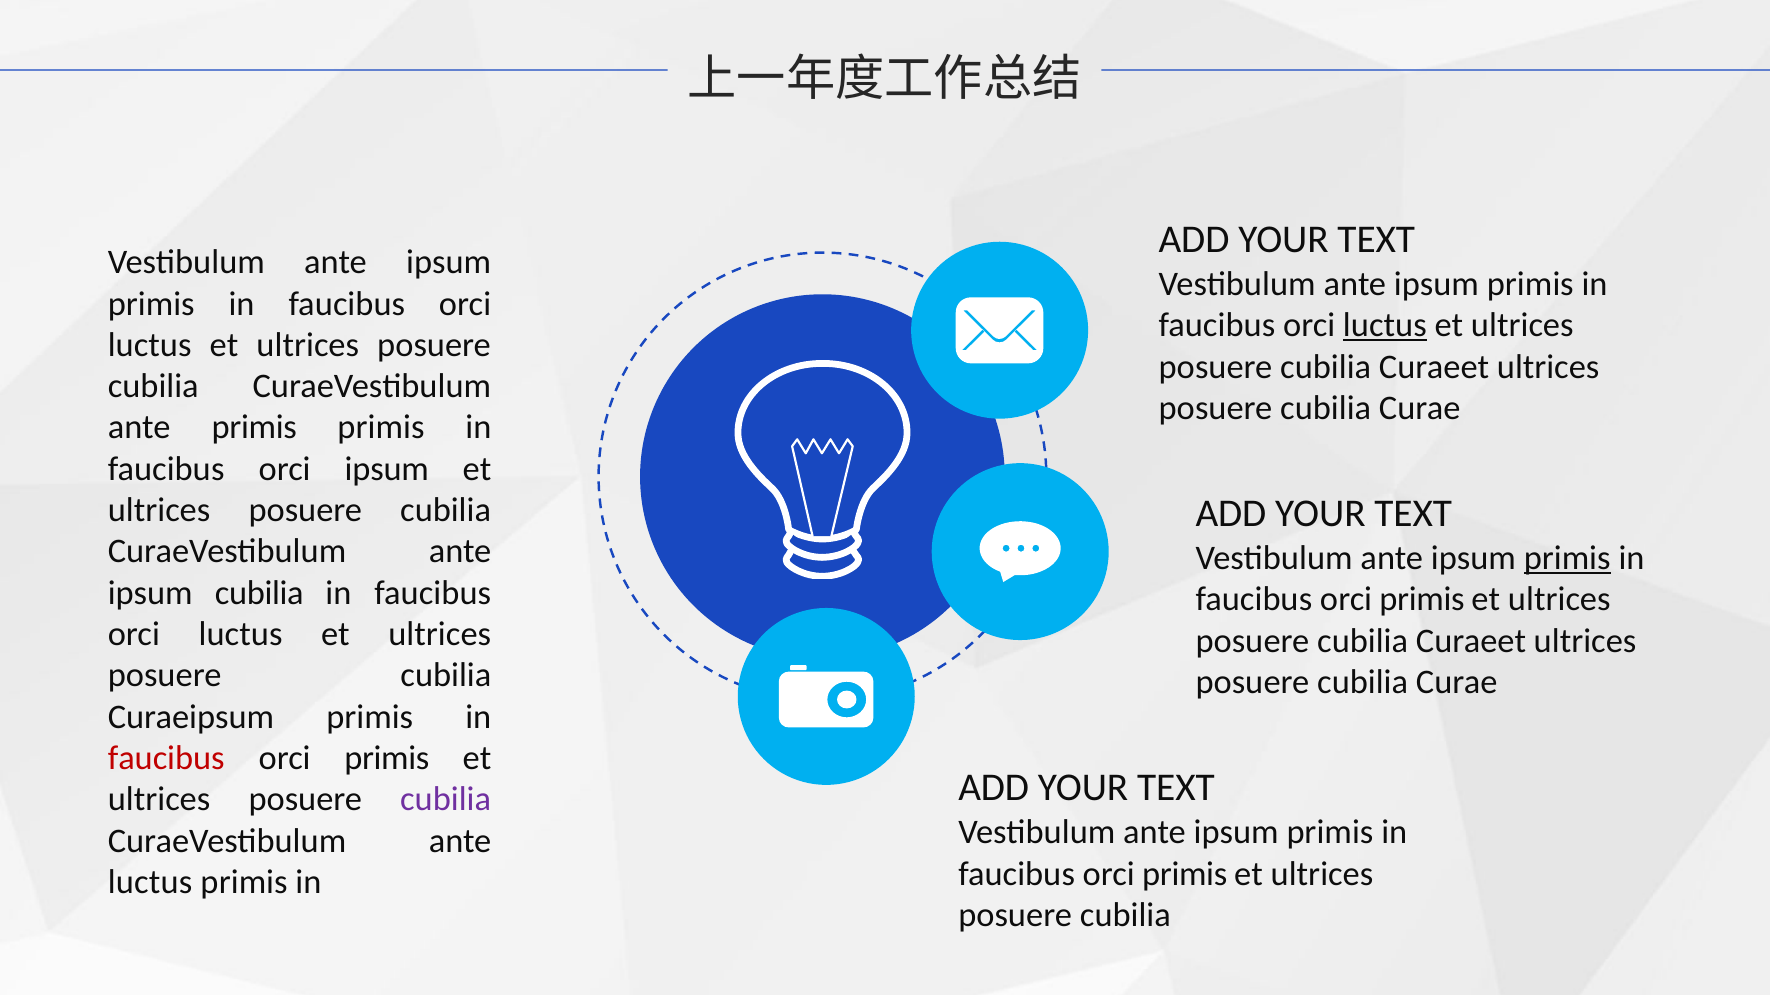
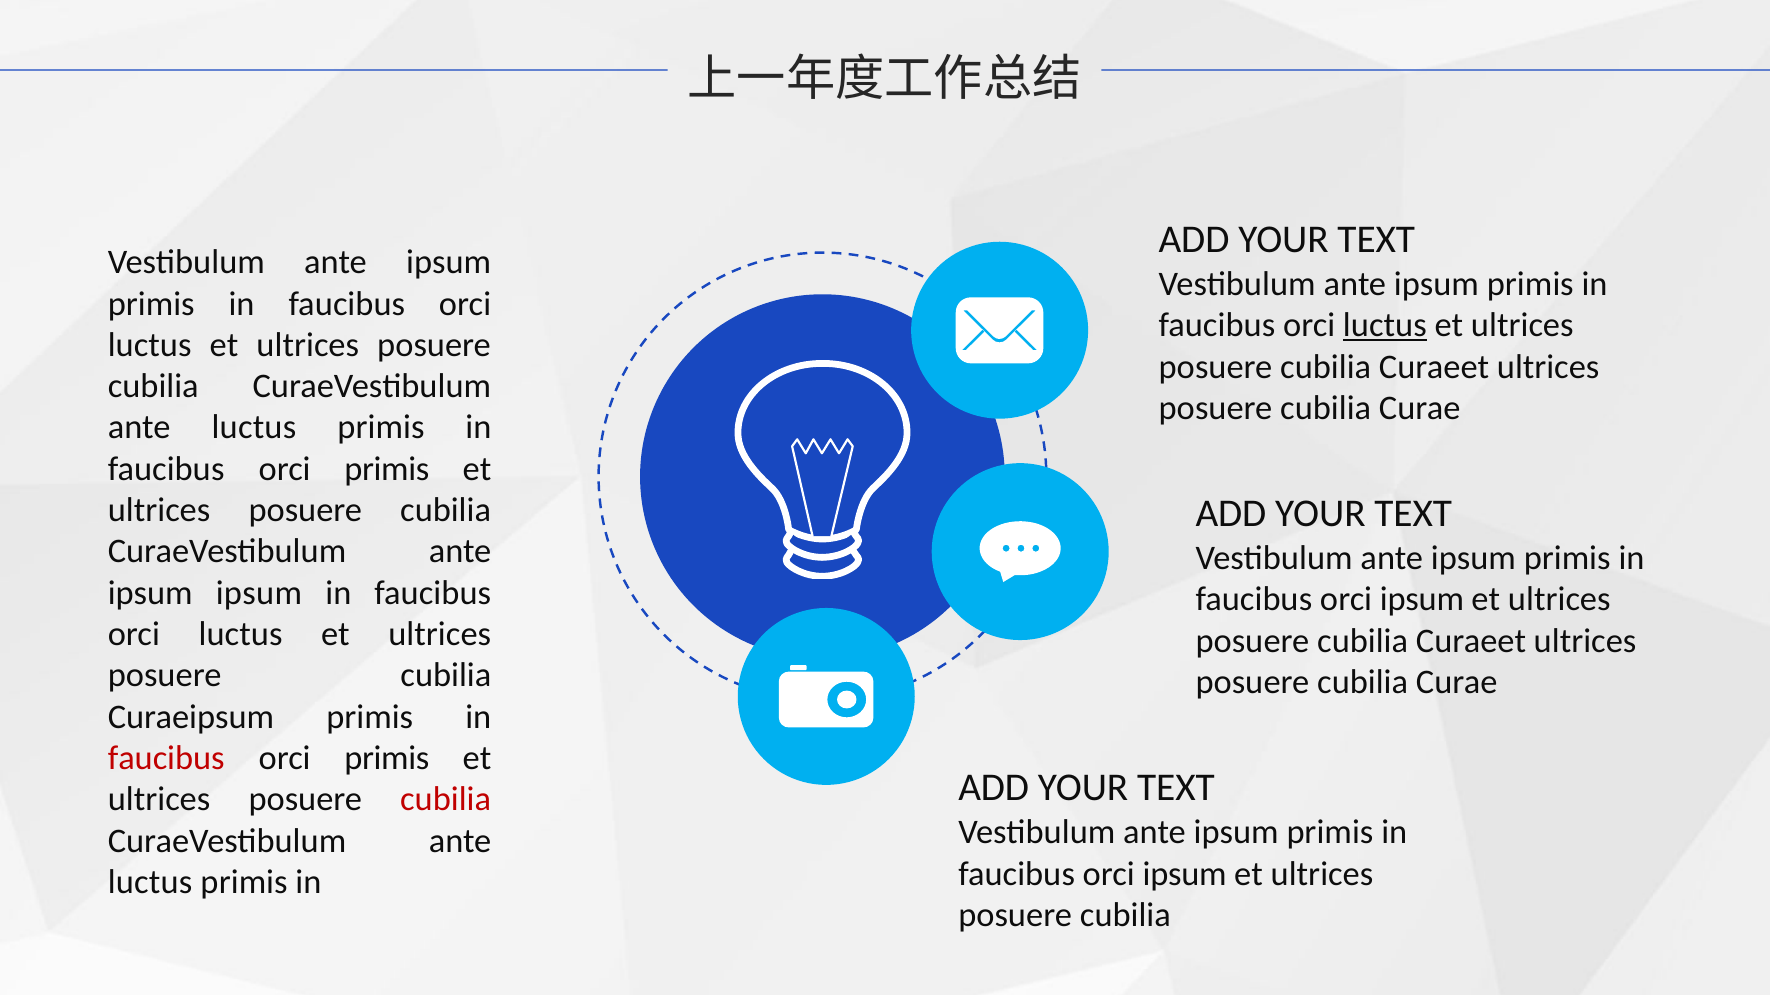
primis at (254, 428): primis -> luctus
ipsum at (387, 469): ipsum -> primis
primis at (1567, 558) underline: present -> none
ipsum cubilia: cubilia -> ipsum
primis at (1422, 600): primis -> ipsum
cubilia at (446, 800) colour: purple -> red
primis at (1185, 874): primis -> ipsum
